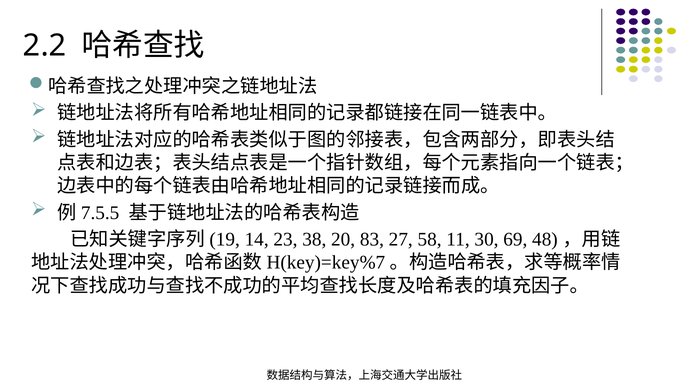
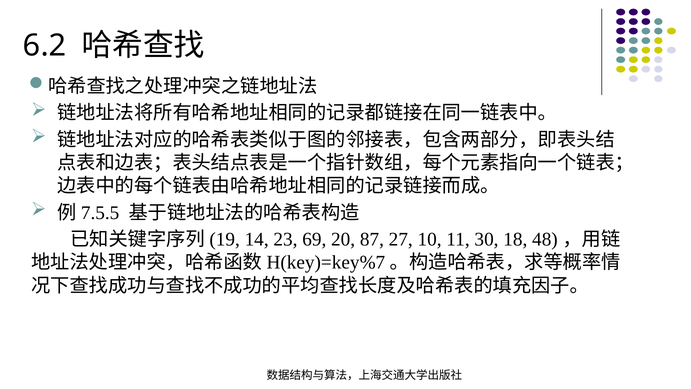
2.2: 2.2 -> 6.2
38: 38 -> 69
83: 83 -> 87
58: 58 -> 10
69: 69 -> 18
